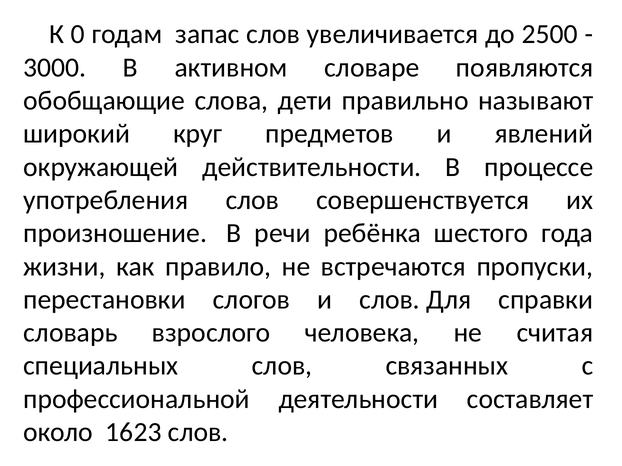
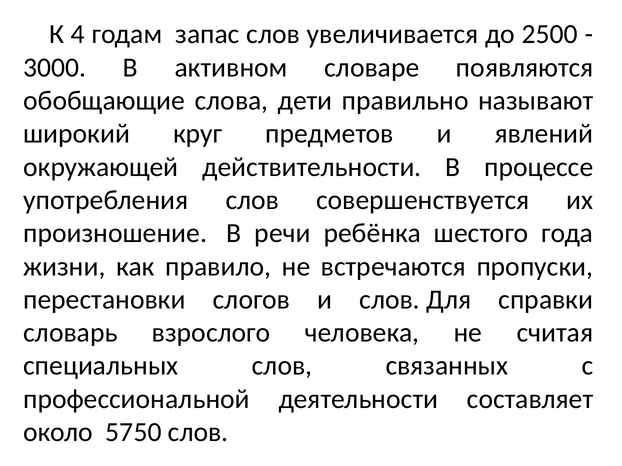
0: 0 -> 4
1623: 1623 -> 5750
